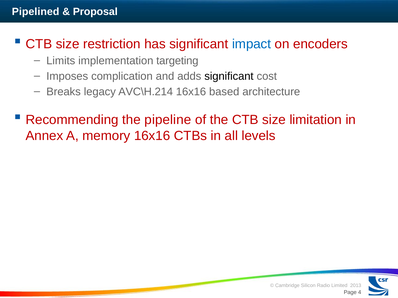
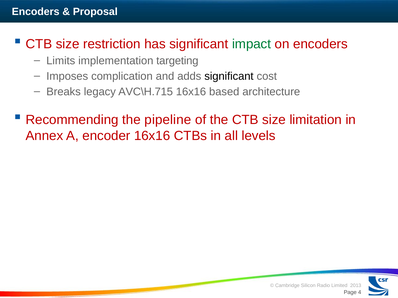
Pipelined at (36, 12): Pipelined -> Encoders
impact colour: blue -> green
AVC\H.214: AVC\H.214 -> AVC\H.715
memory: memory -> encoder
